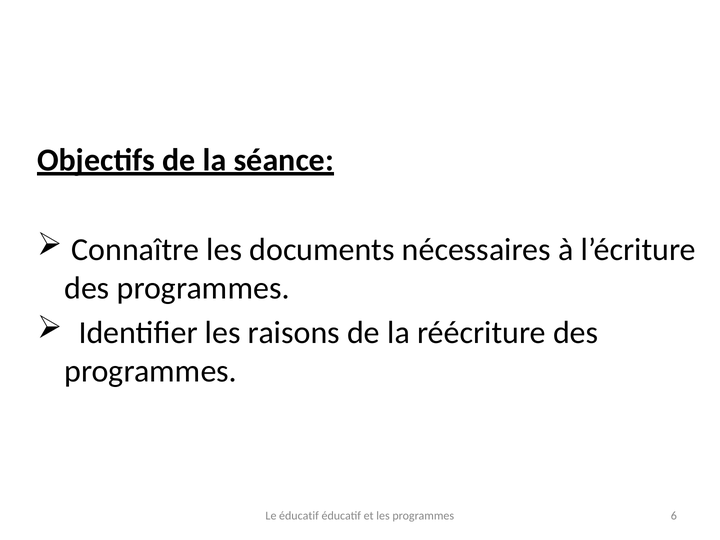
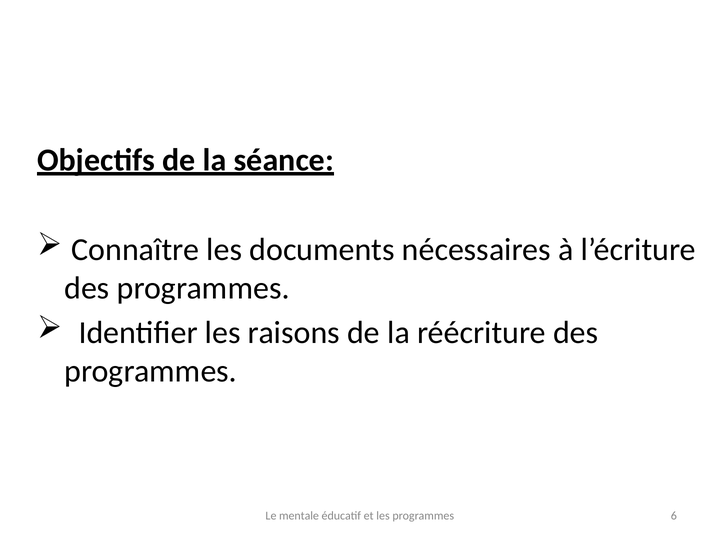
Le éducatif: éducatif -> mentale
